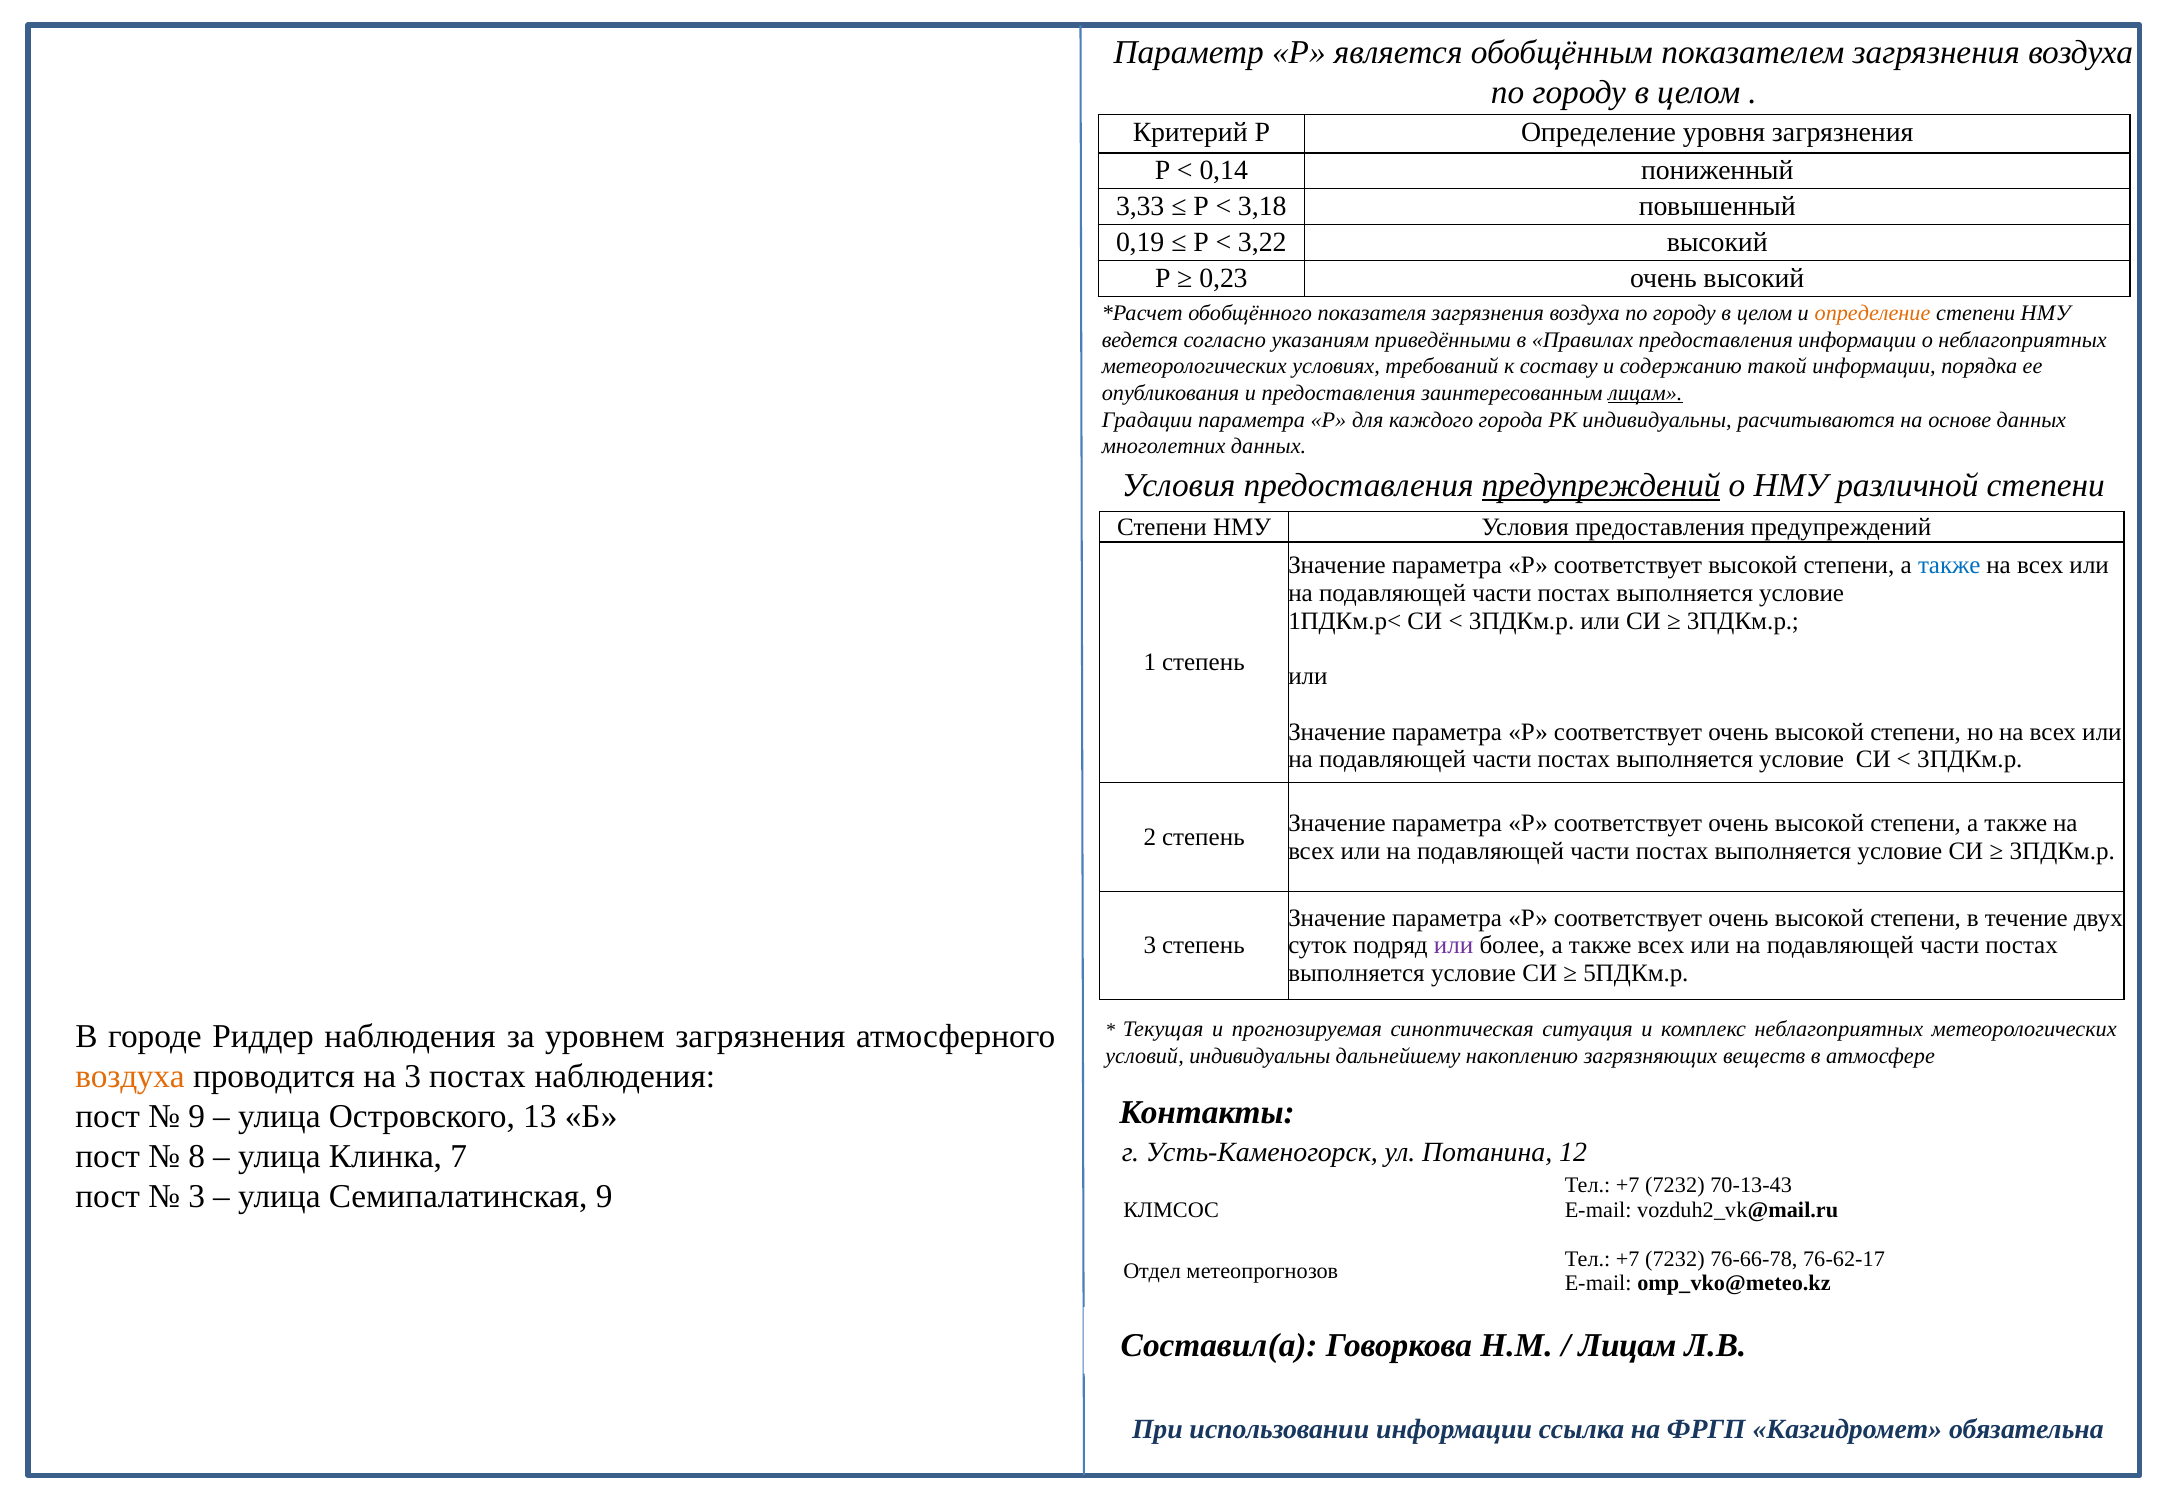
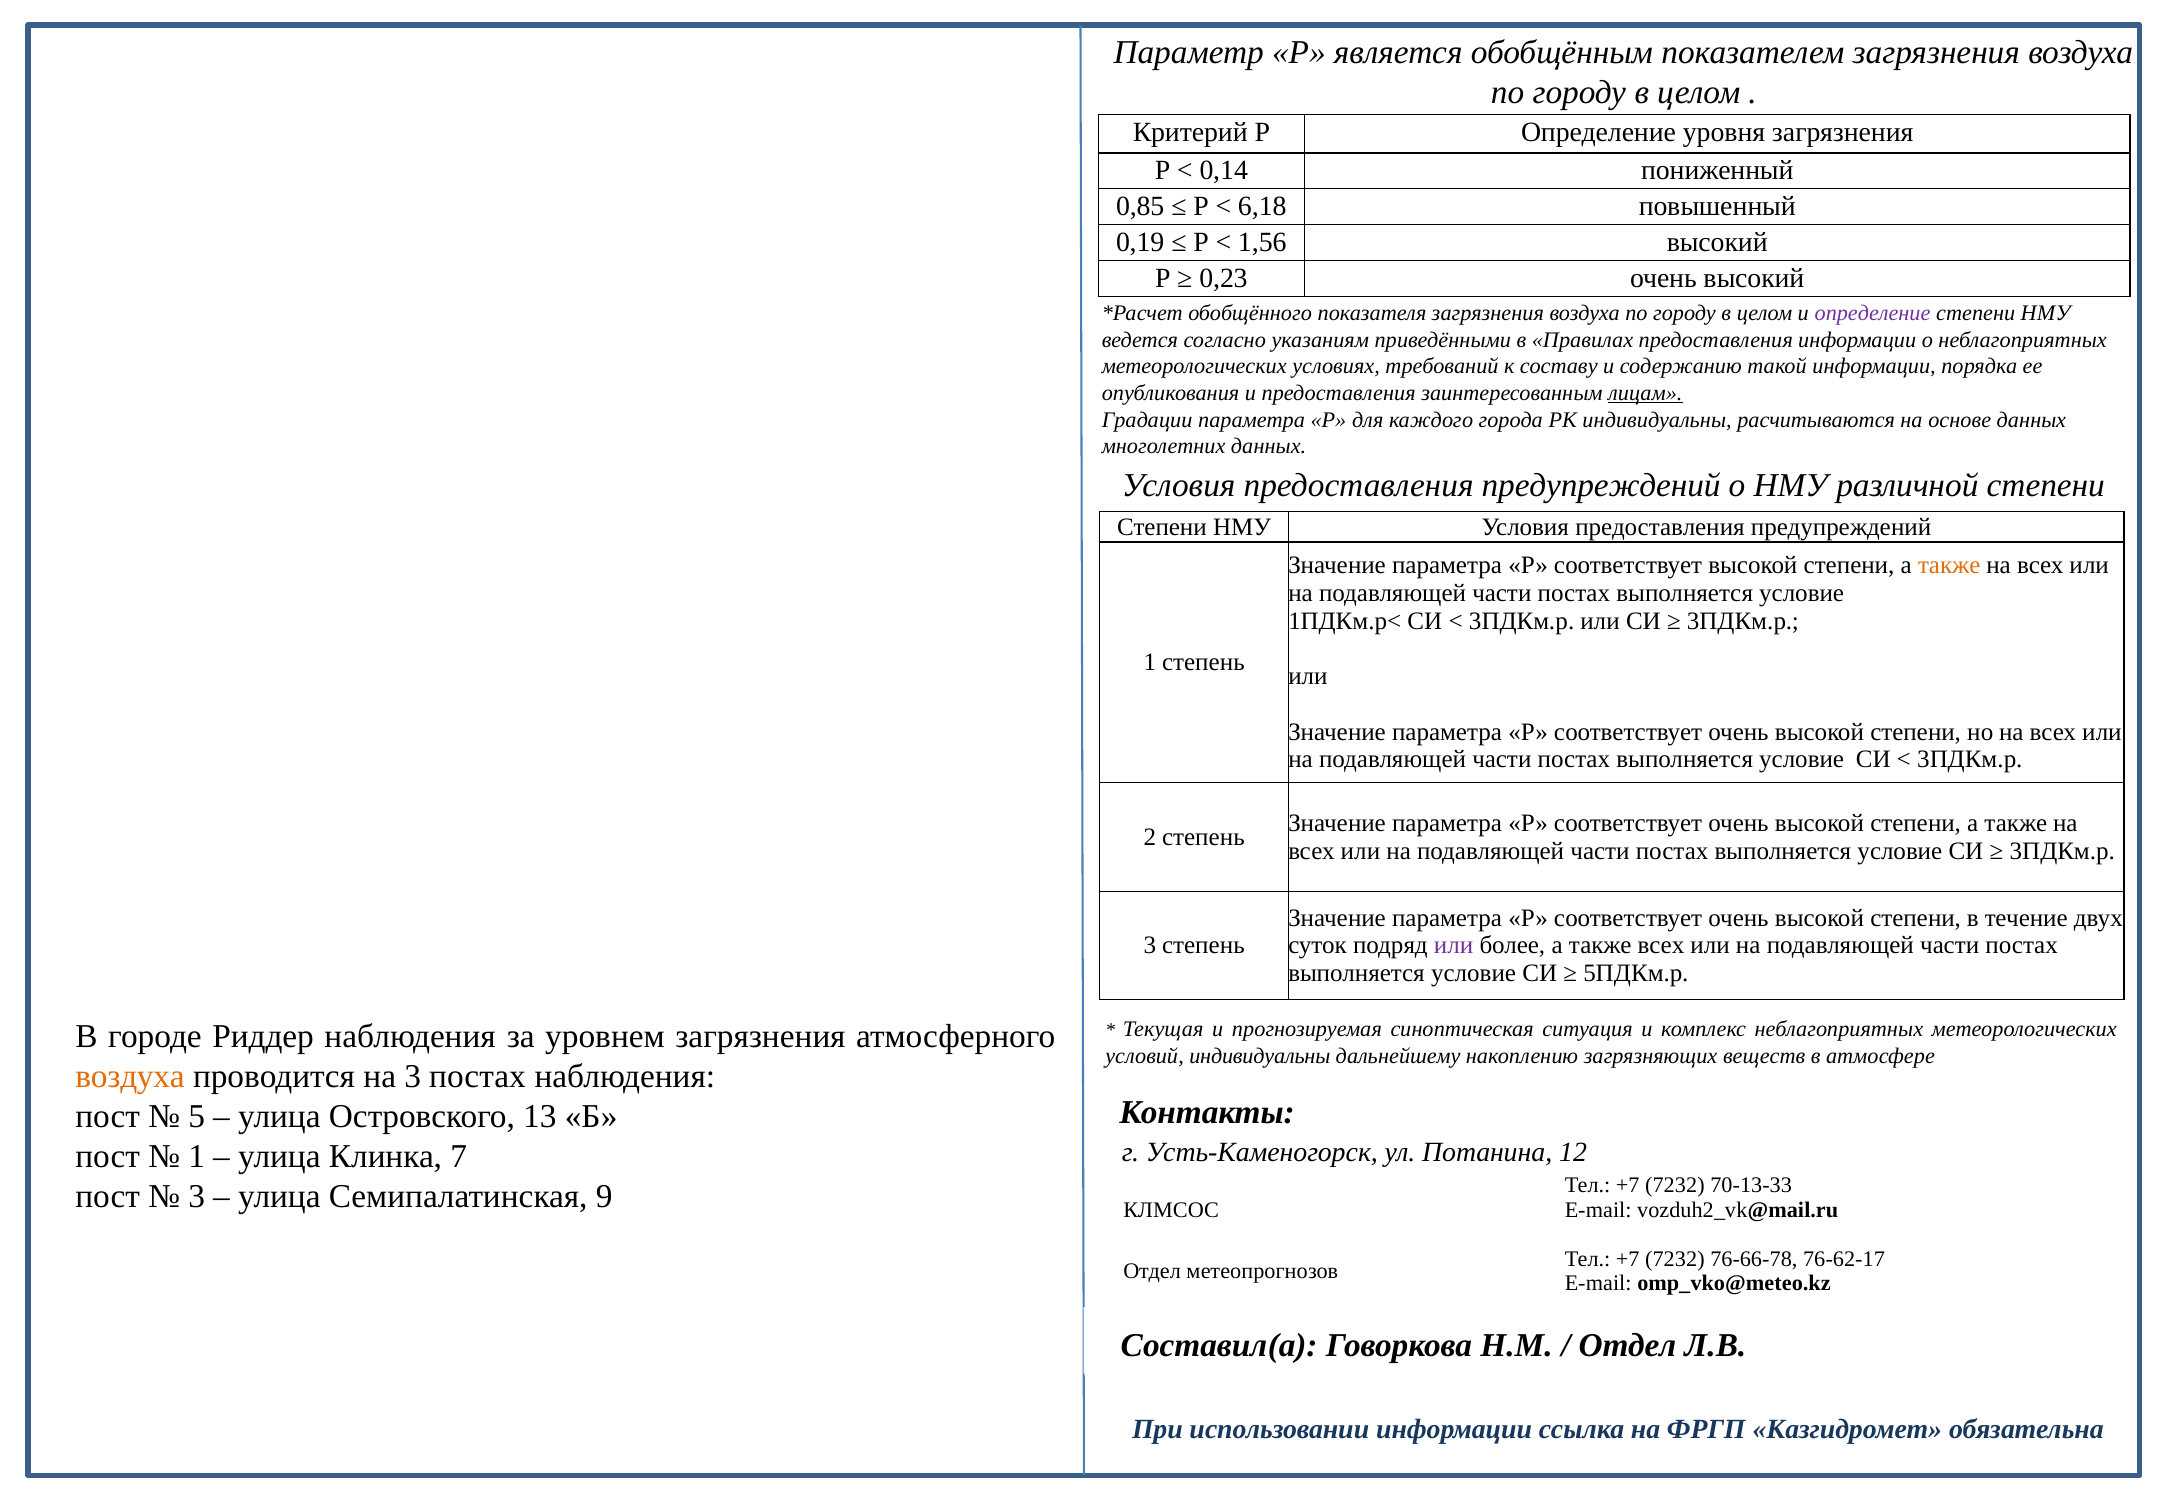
3,33: 3,33 -> 0,85
3,18: 3,18 -> 6,18
3,22: 3,22 -> 1,56
определение at (1873, 313) colour: orange -> purple
предупреждений at (1601, 486) underline: present -> none
также at (1949, 565) colour: blue -> orange
9 at (197, 1116): 9 -> 5
8 at (197, 1156): 8 -> 1
70-13-43: 70-13-43 -> 70-13-33
Лицам at (1628, 1345): Лицам -> Отдел
